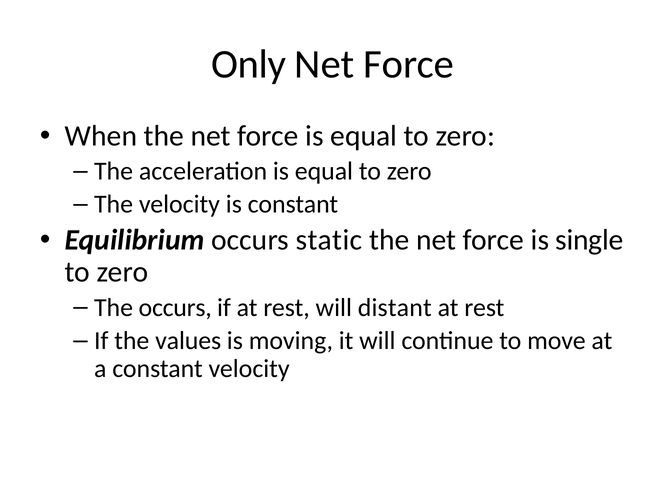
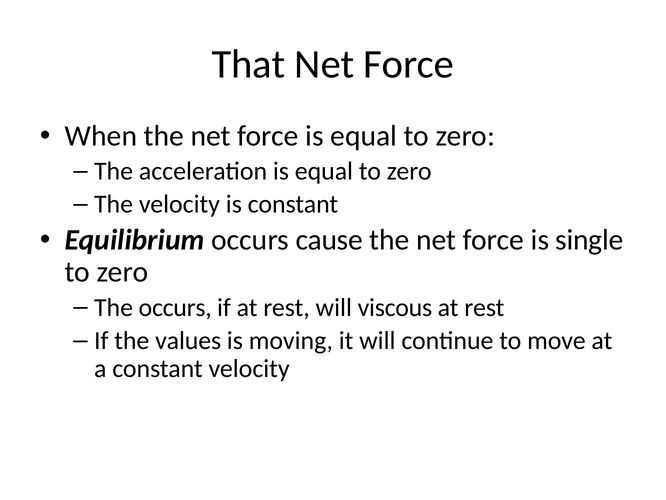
Only: Only -> That
static: static -> cause
distant: distant -> viscous
